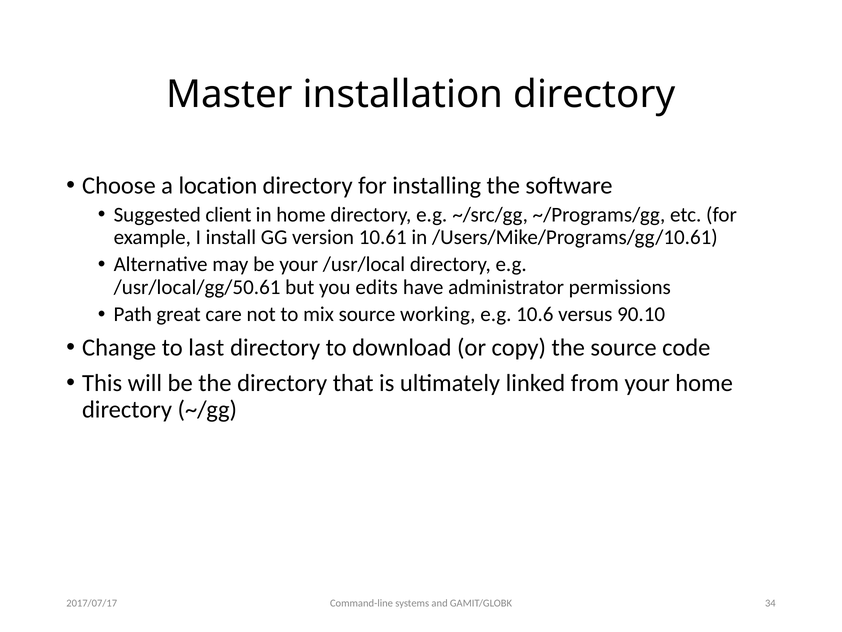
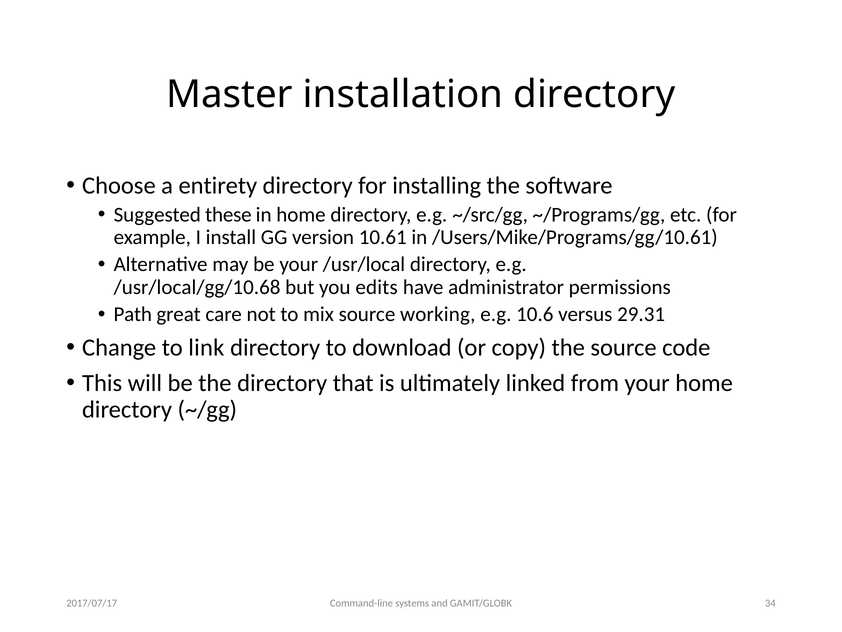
location: location -> entirety
client: client -> these
/usr/local/gg/50.61: /usr/local/gg/50.61 -> /usr/local/gg/10.68
90.10: 90.10 -> 29.31
last: last -> link
